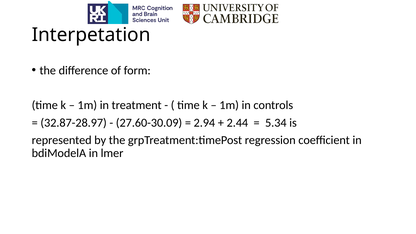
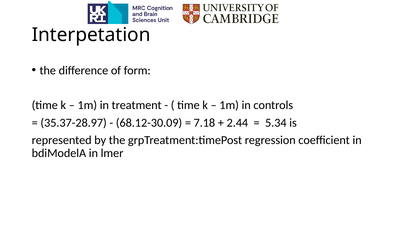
32.87-28.97: 32.87-28.97 -> 35.37-28.97
27.60-30.09: 27.60-30.09 -> 68.12-30.09
2.94: 2.94 -> 7.18
